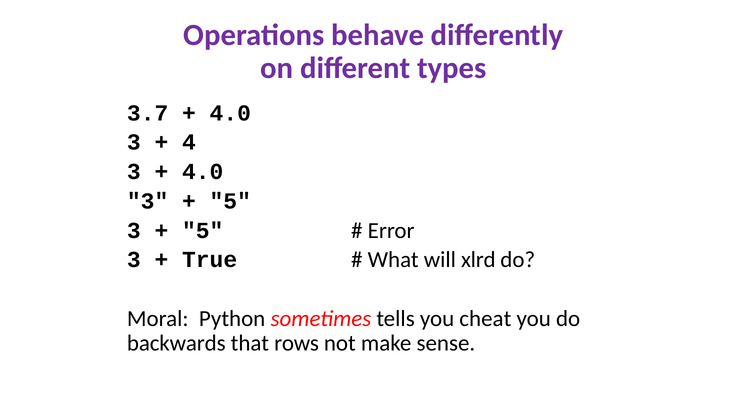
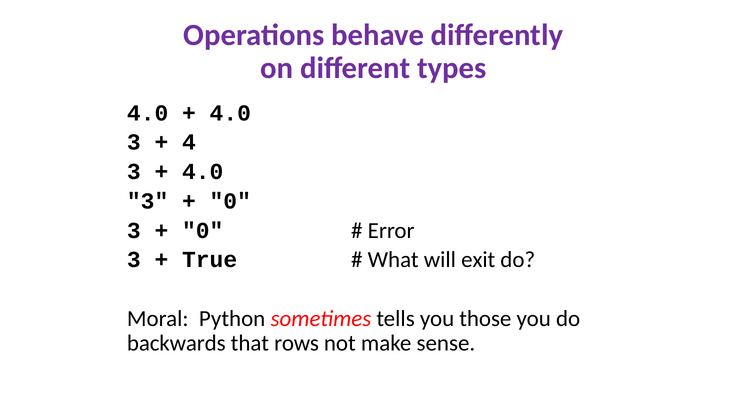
3.7 at (148, 113): 3.7 -> 4.0
5 at (230, 201): 5 -> 0
5 at (203, 231): 5 -> 0
xlrd: xlrd -> exit
cheat: cheat -> those
